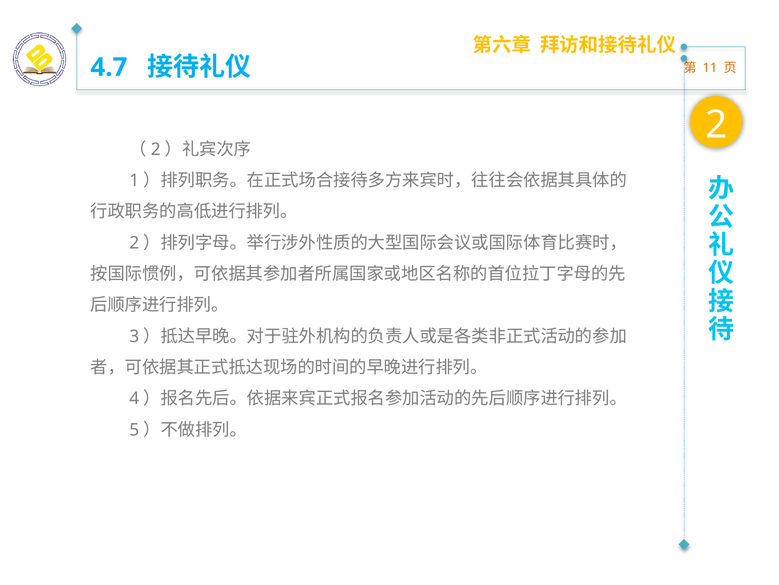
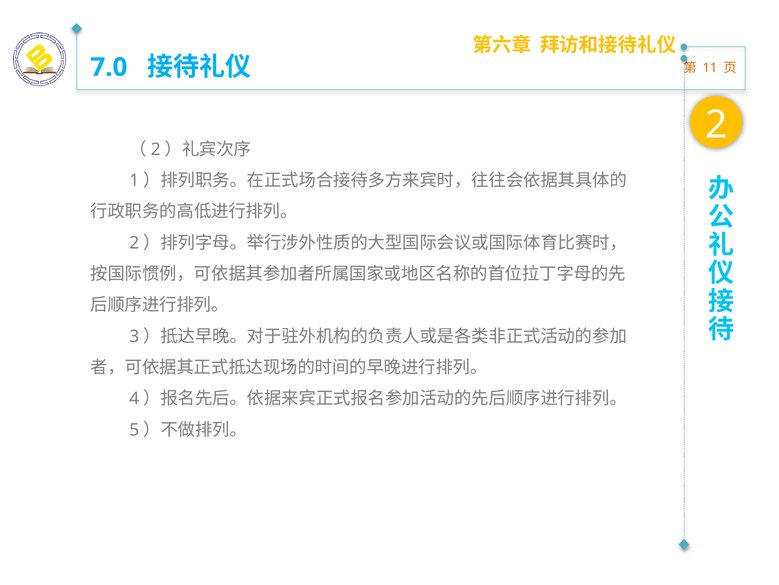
4.7: 4.7 -> 7.0
